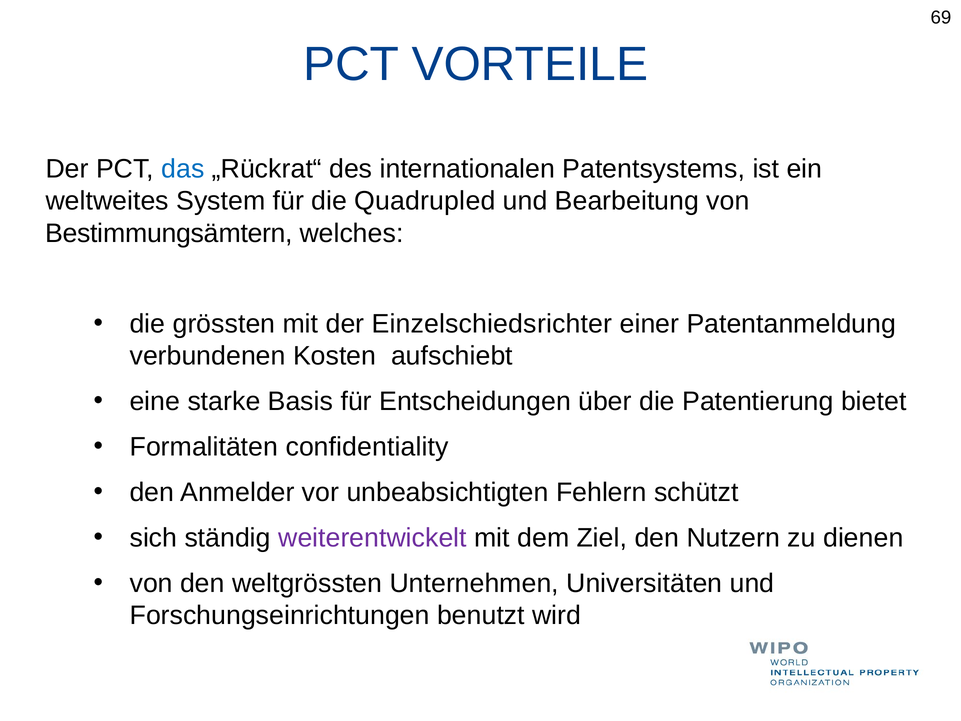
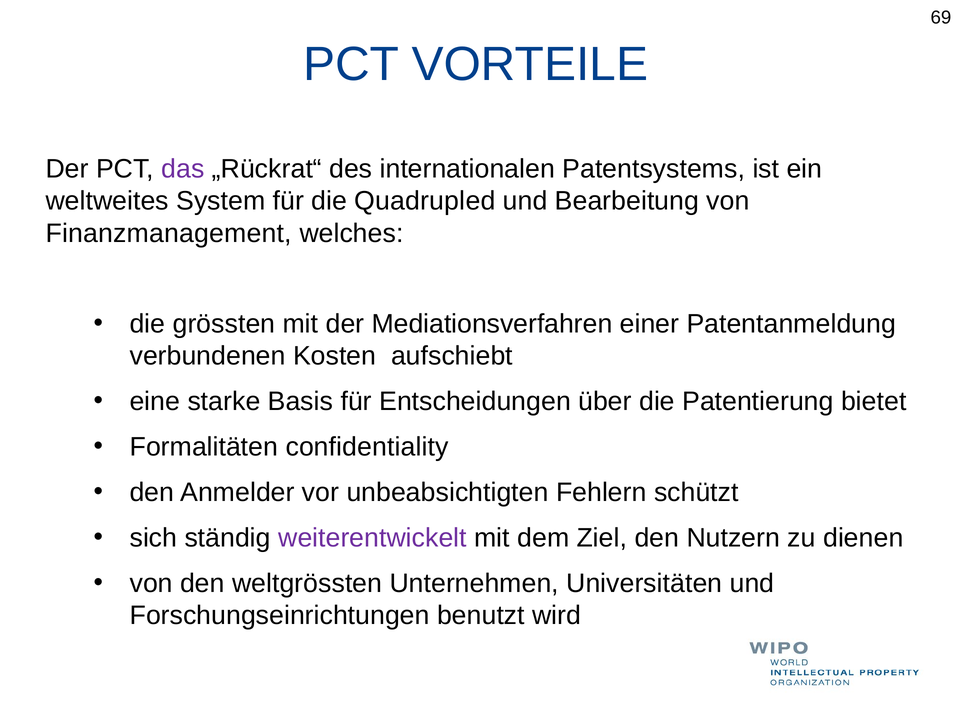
das colour: blue -> purple
Bestimmungsämtern: Bestimmungsämtern -> Finanzmanagement
Einzelschiedsrichter: Einzelschiedsrichter -> Mediationsverfahren
